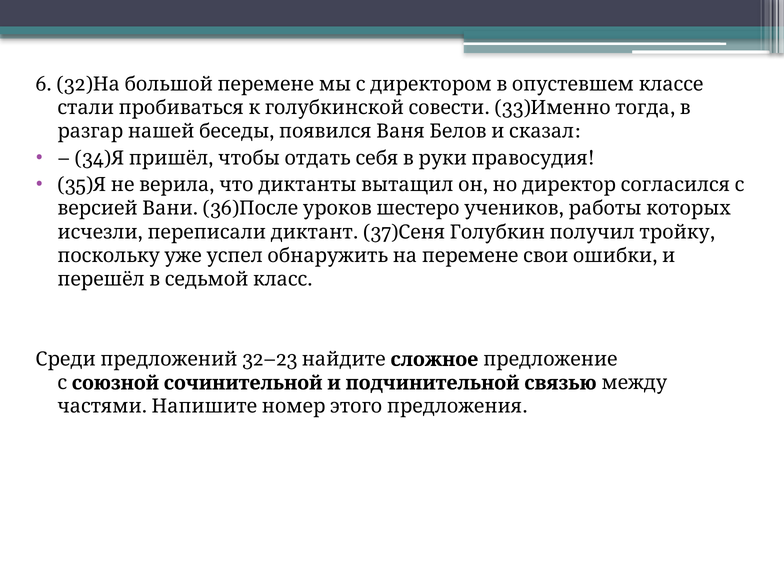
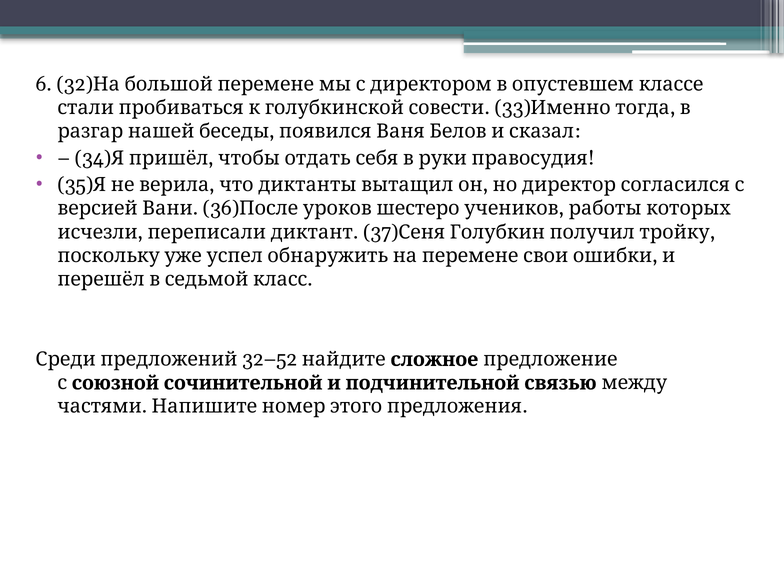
32–23: 32–23 -> 32–52
